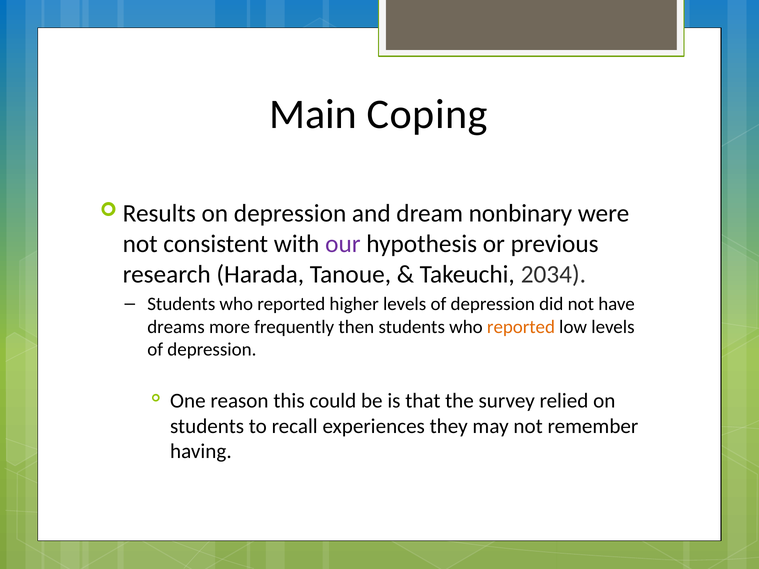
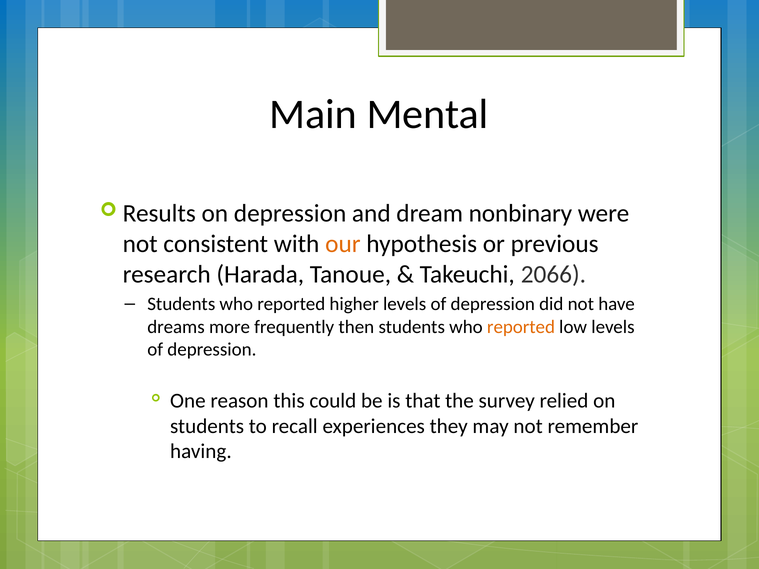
Coping: Coping -> Mental
our colour: purple -> orange
2034: 2034 -> 2066
